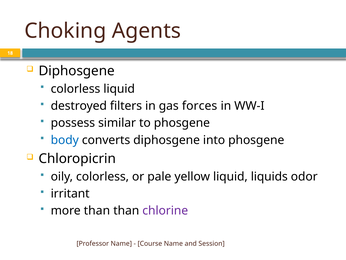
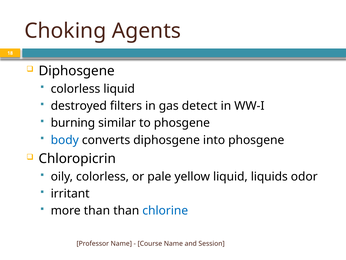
forces: forces -> detect
possess: possess -> burning
chlorine colour: purple -> blue
